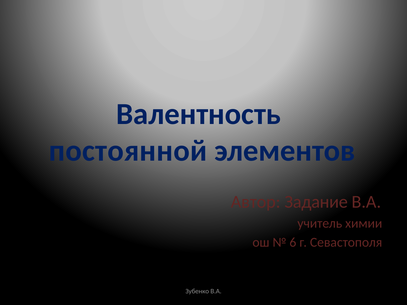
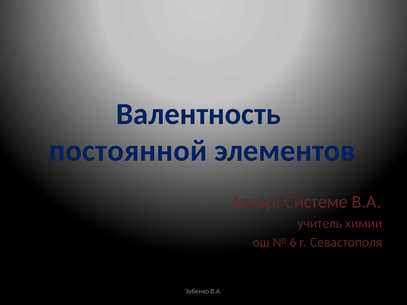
Задание: Задание -> Системе
